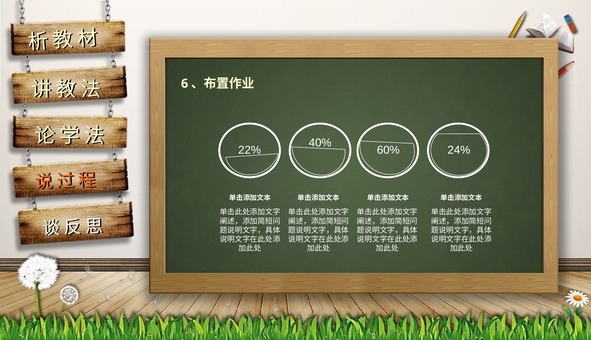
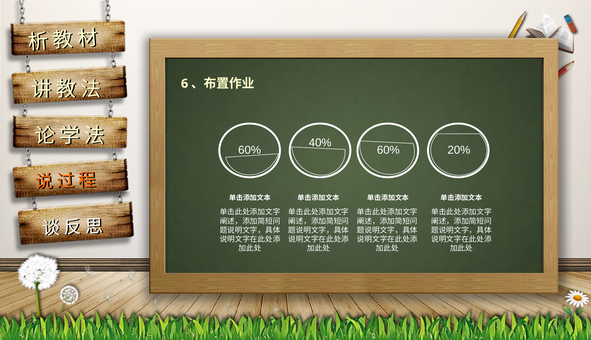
22% at (250, 150): 22% -> 60%
24%: 24% -> 20%
